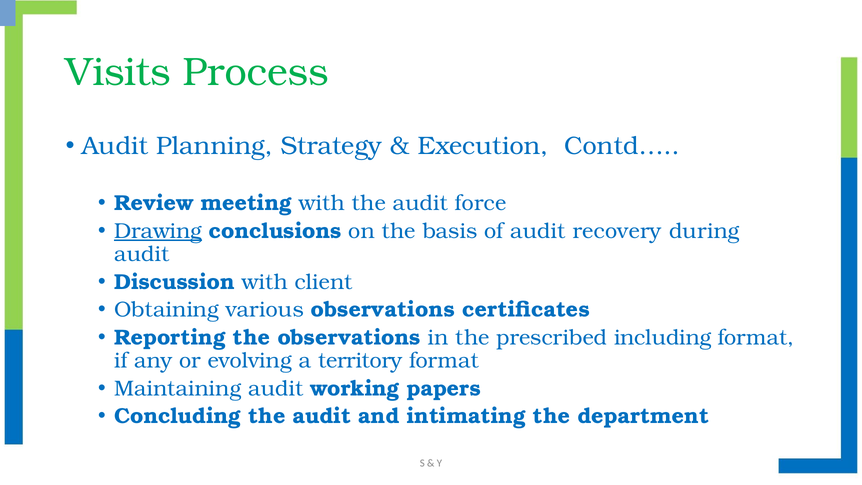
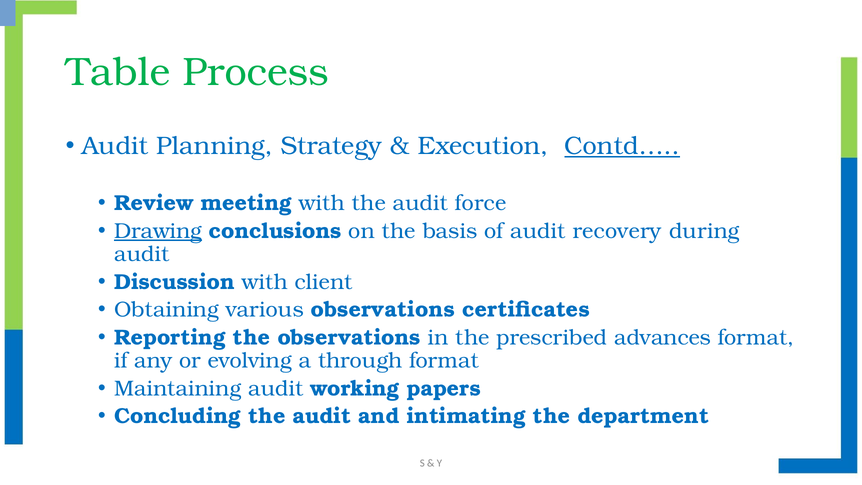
Visits: Visits -> Table
Contd… underline: none -> present
including: including -> advances
territory: territory -> through
